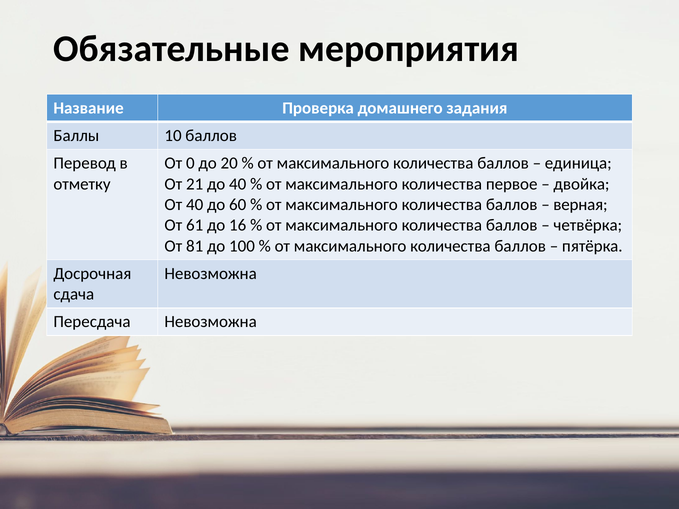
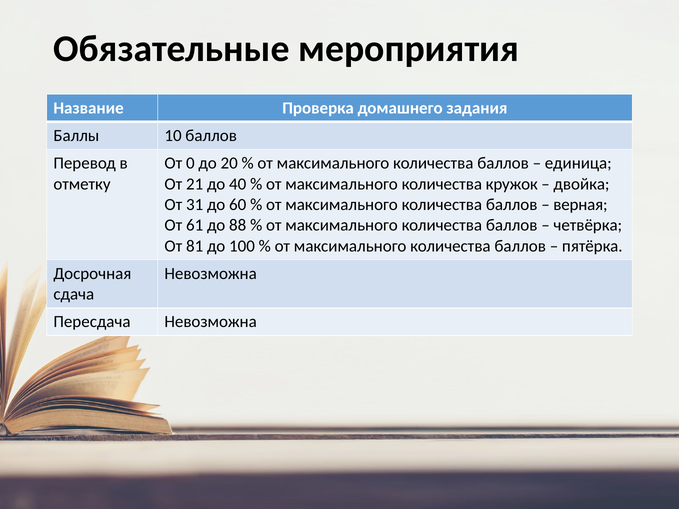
первое: первое -> кружок
От 40: 40 -> 31
16: 16 -> 88
